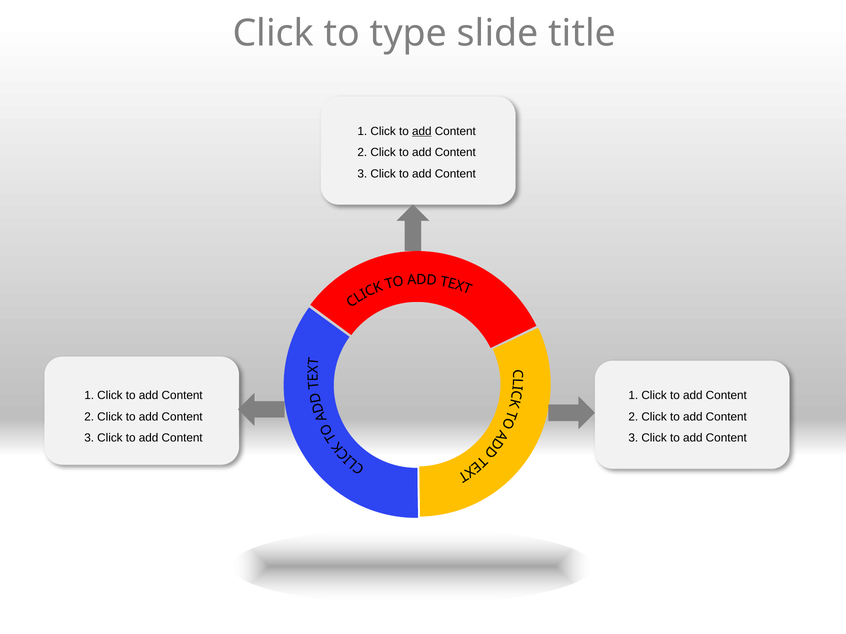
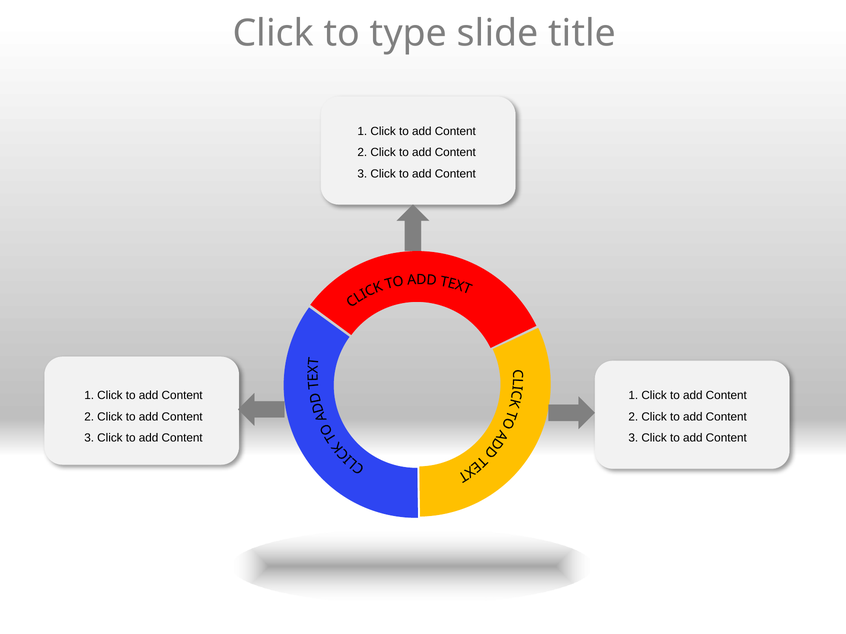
add at (422, 131) underline: present -> none
